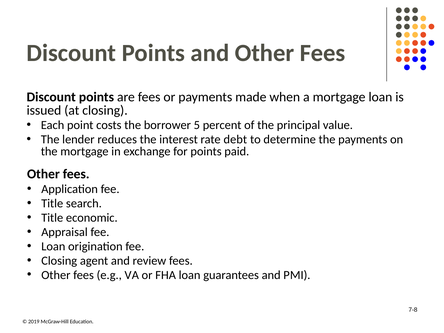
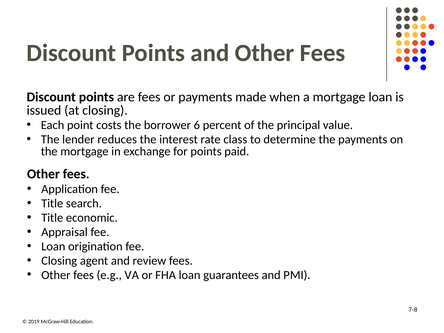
5: 5 -> 6
debt: debt -> class
